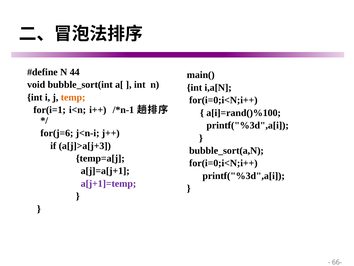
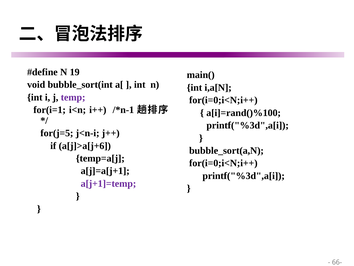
44: 44 -> 19
temp colour: orange -> purple
for(j=6: for(j=6 -> for(j=5
a[j]>a[j+3: a[j]>a[j+3 -> a[j]>a[j+6
